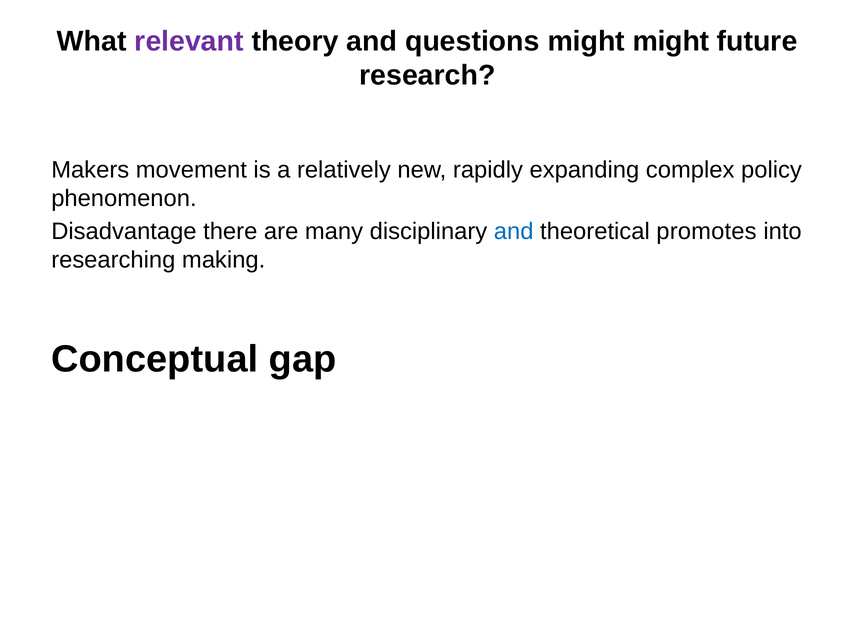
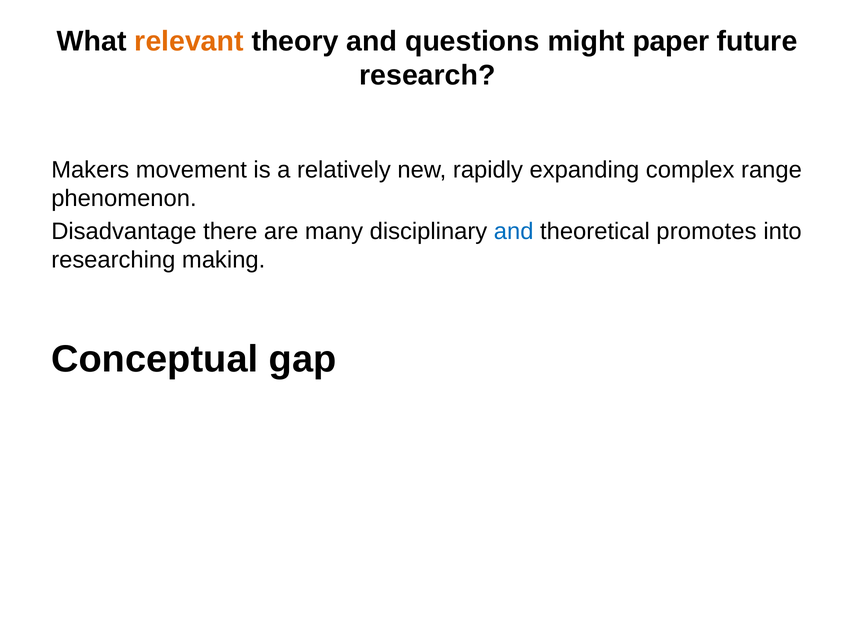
relevant colour: purple -> orange
might might: might -> paper
policy: policy -> range
